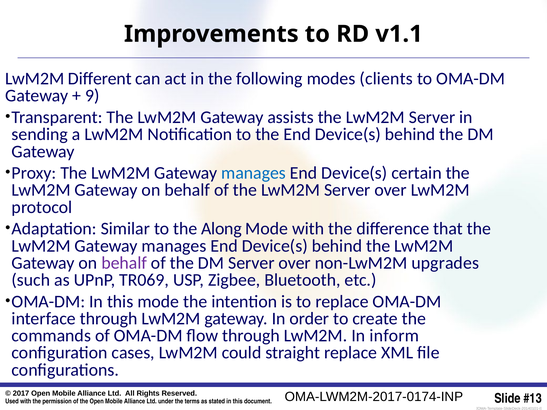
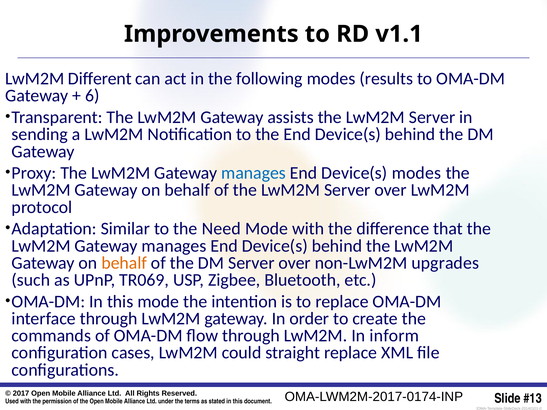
clients: clients -> results
9: 9 -> 6
Device(s certain: certain -> modes
Along: Along -> Need
behalf at (124, 263) colour: purple -> orange
